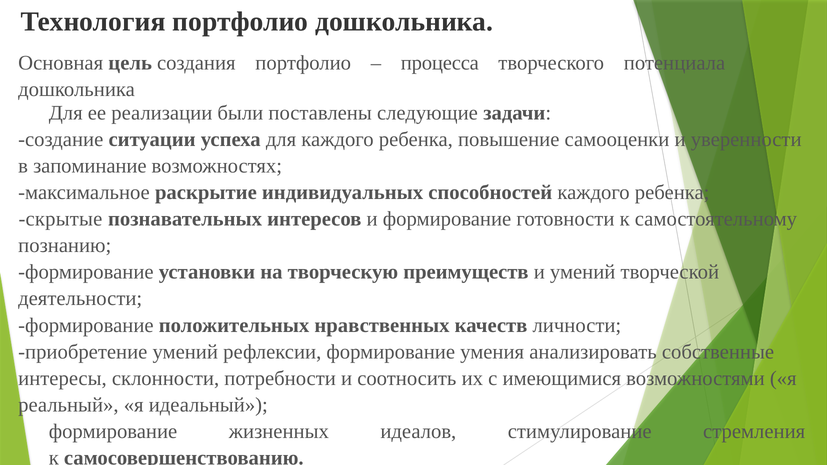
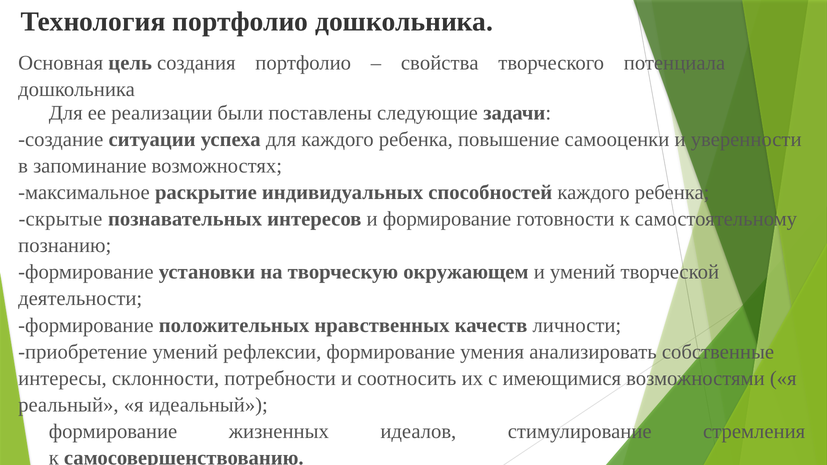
процесса: процесса -> свойства
преимуществ: преимуществ -> окружающем
